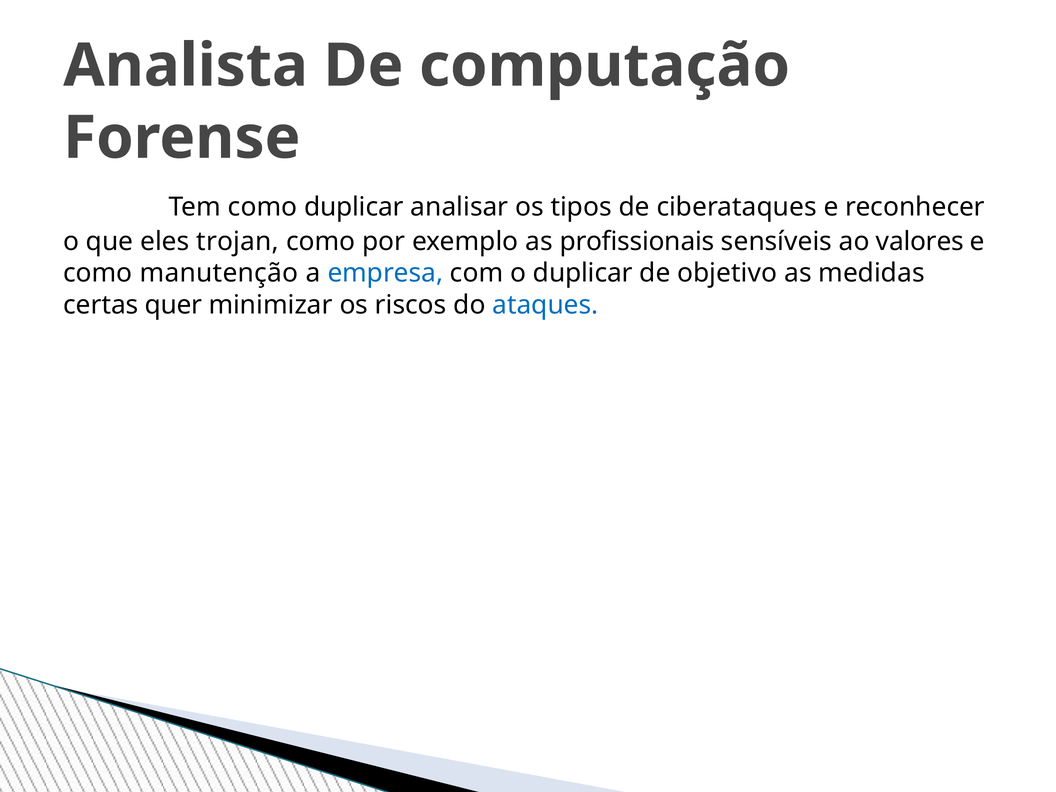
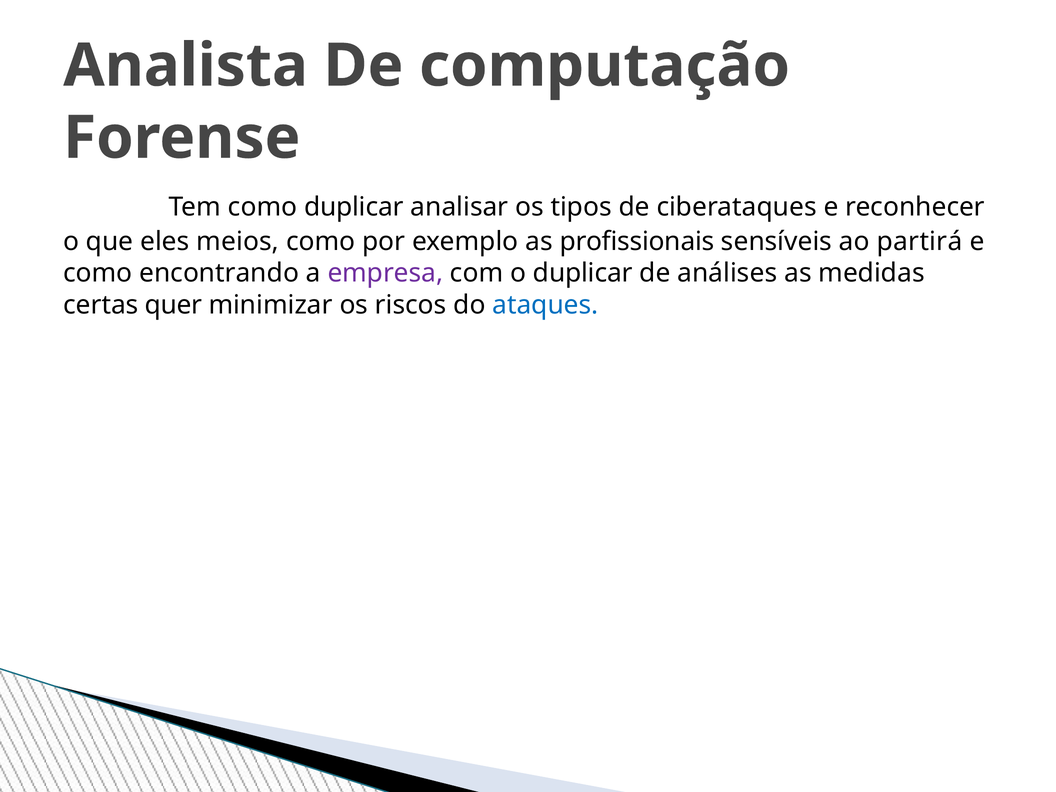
trojan: trojan -> meios
valores: valores -> partirá
manutenção: manutenção -> encontrando
empresa colour: blue -> purple
objetivo: objetivo -> análises
